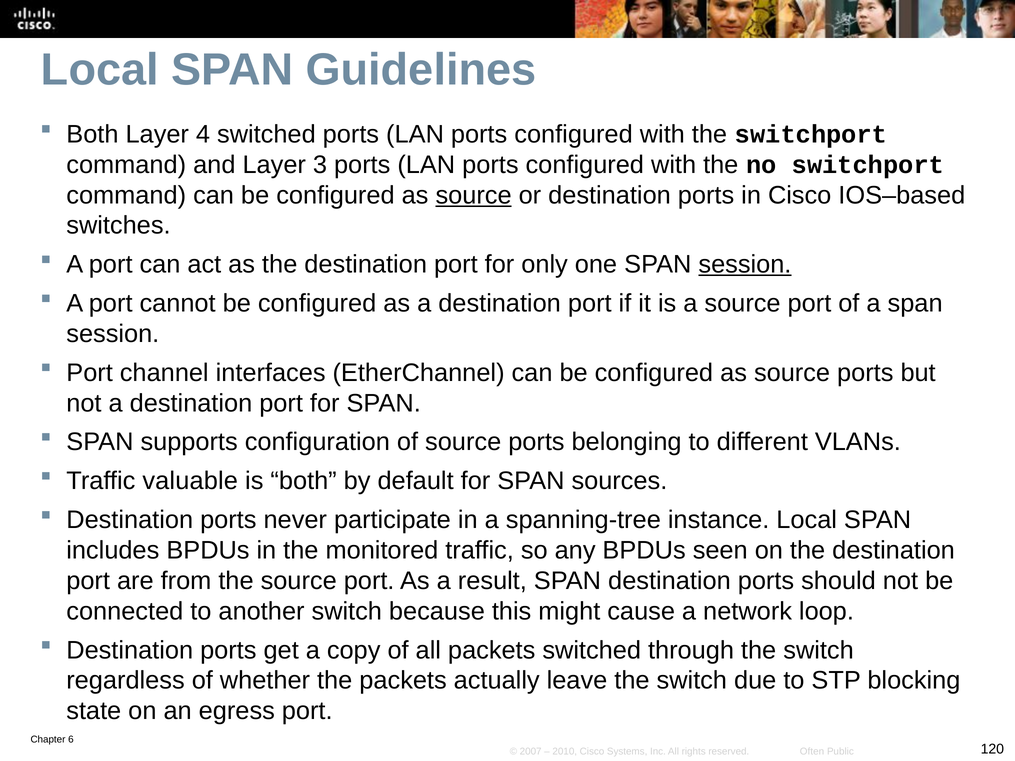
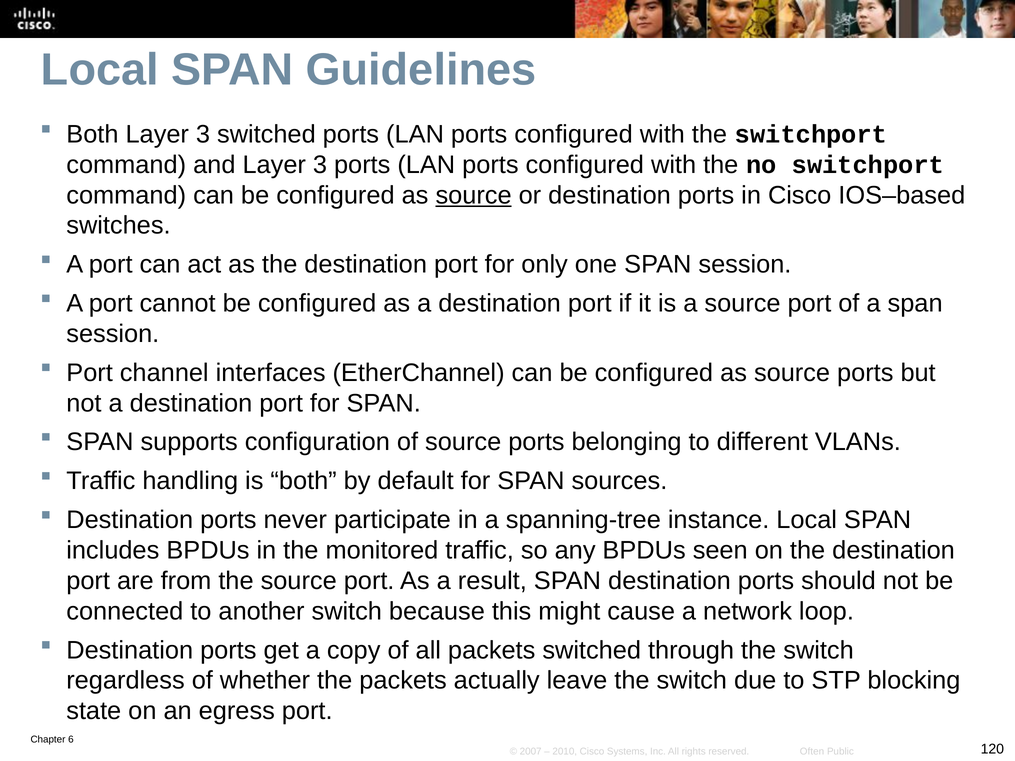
Both Layer 4: 4 -> 3
session at (745, 265) underline: present -> none
valuable: valuable -> handling
